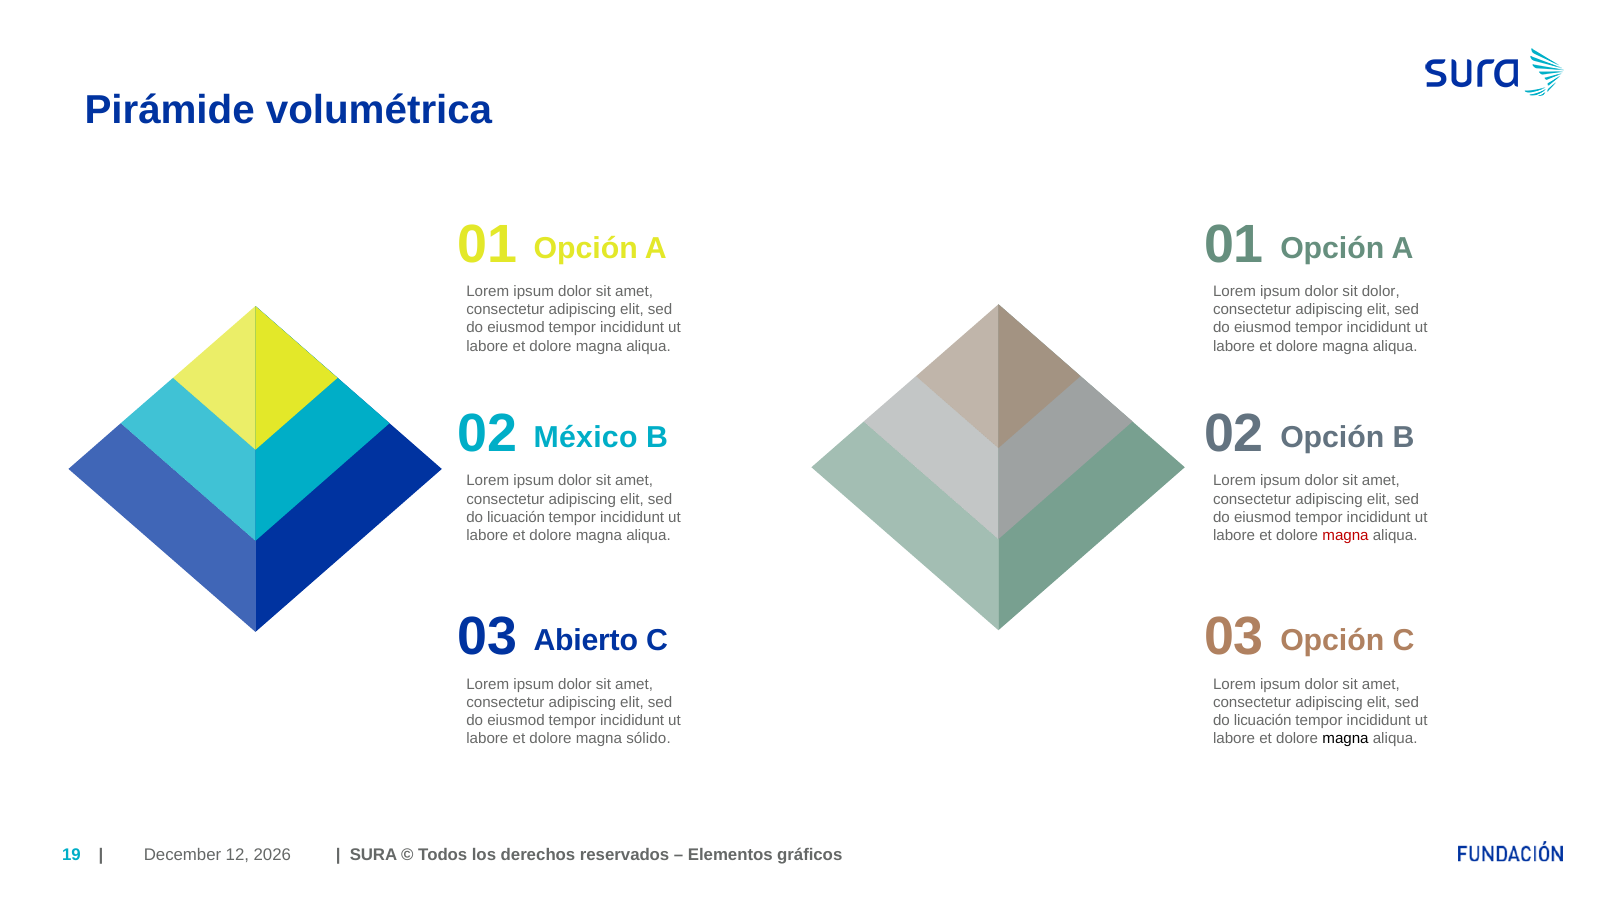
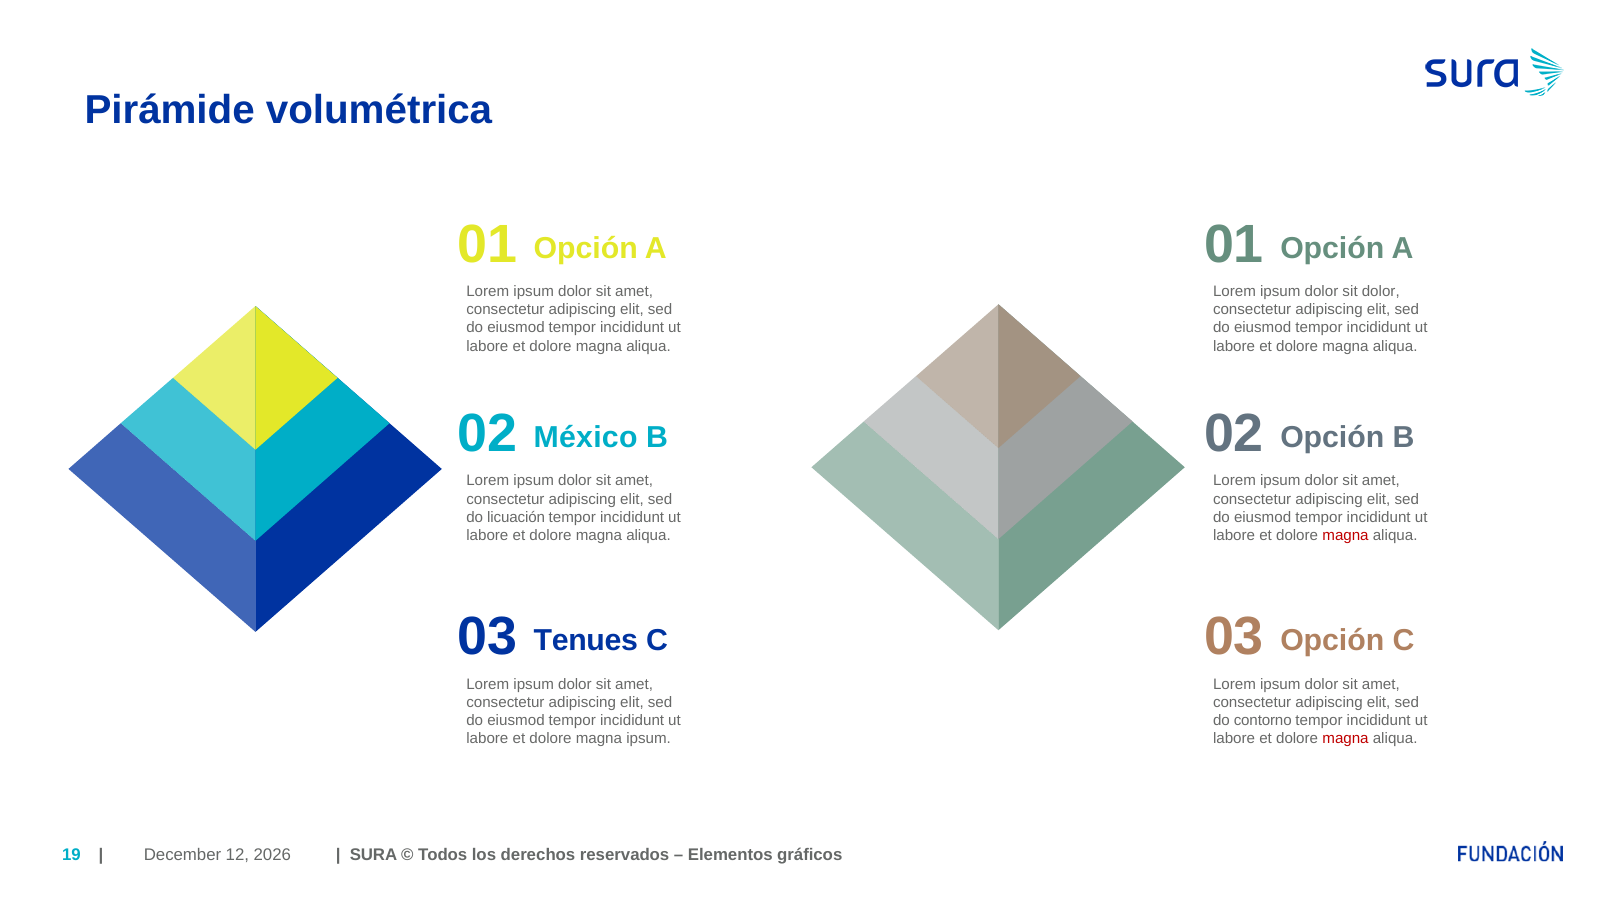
Abierto: Abierto -> Tenues
licuación at (1263, 721): licuación -> contorno
magna sólido: sólido -> ipsum
magna at (1346, 739) colour: black -> red
